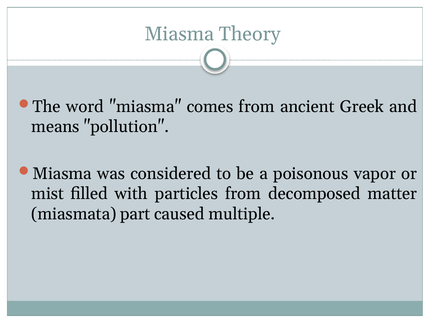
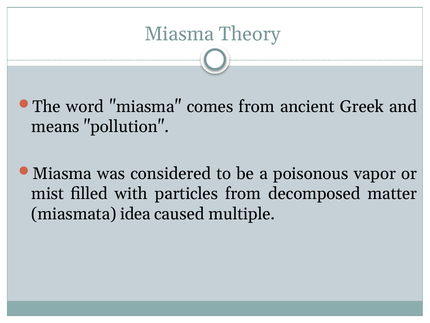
part: part -> idea
